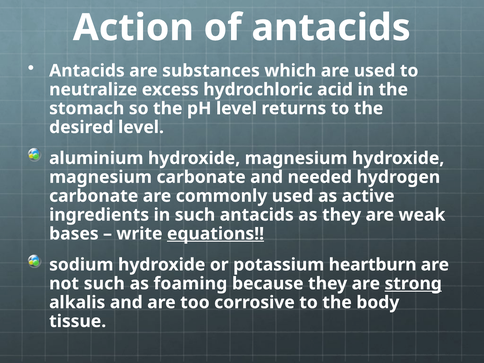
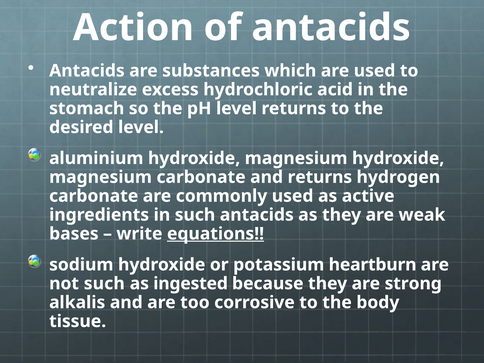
and needed: needed -> returns
foaming: foaming -> ingested
strong underline: present -> none
